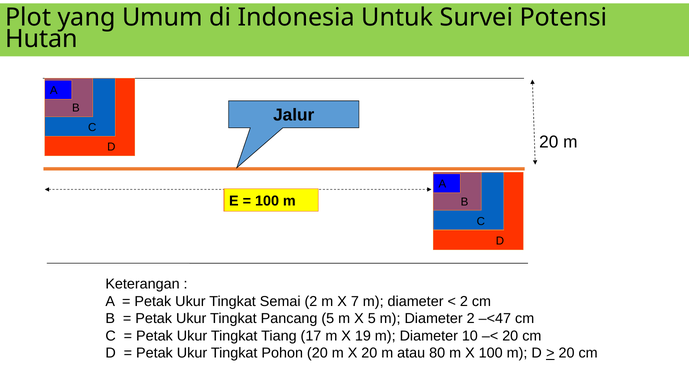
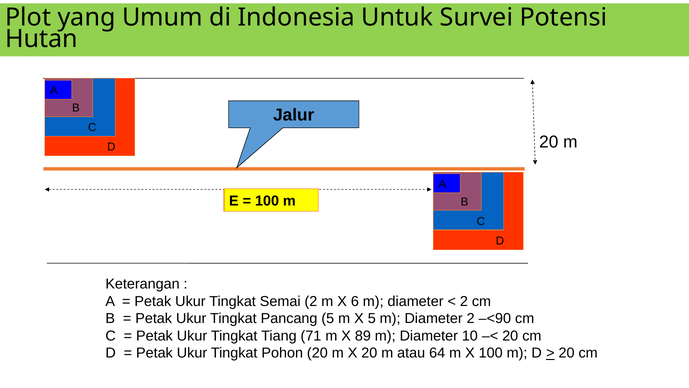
7: 7 -> 6
–<47: –<47 -> –<90
17: 17 -> 71
19: 19 -> 89
80: 80 -> 64
